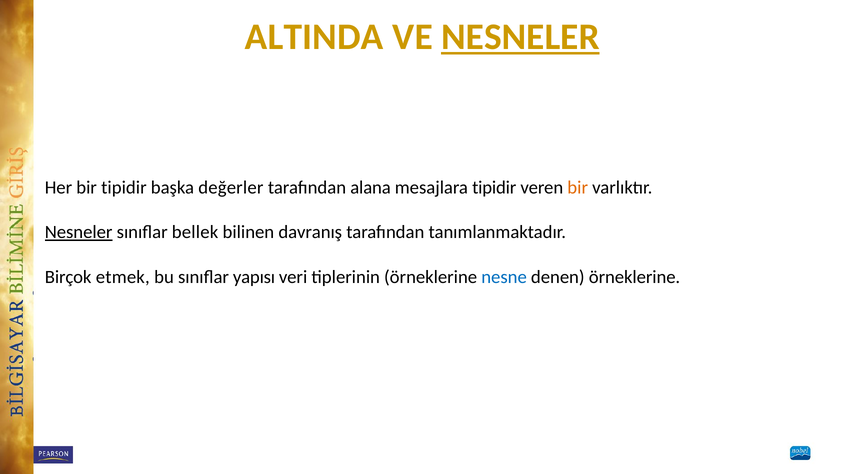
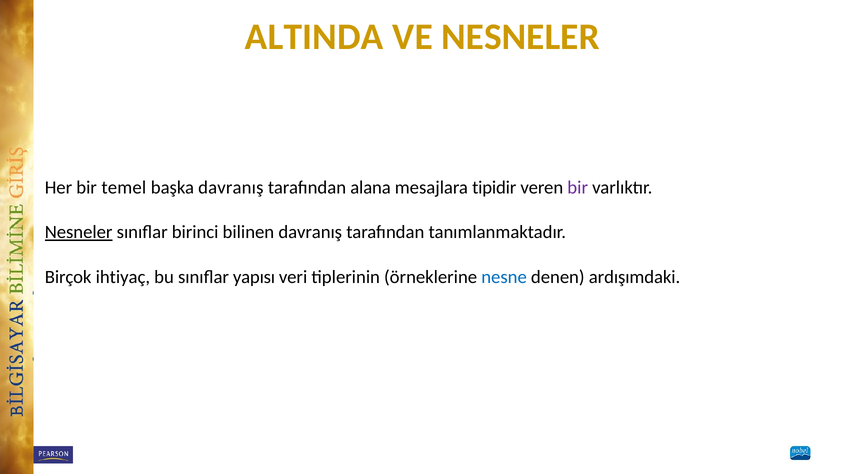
NESNELER at (520, 37) underline: present -> none
bir tipidir: tipidir -> temel
başka değerler: değerler -> davranış
bir at (578, 187) colour: orange -> purple
bellek: bellek -> birinci
etmek: etmek -> ihtiyaç
denen örneklerine: örneklerine -> ardışımdaki
